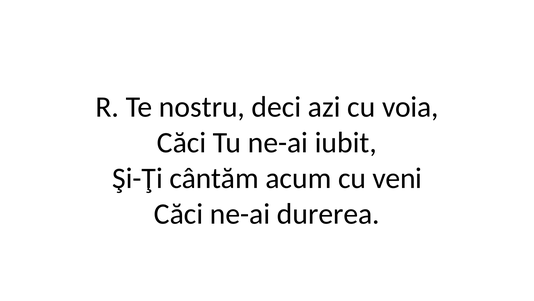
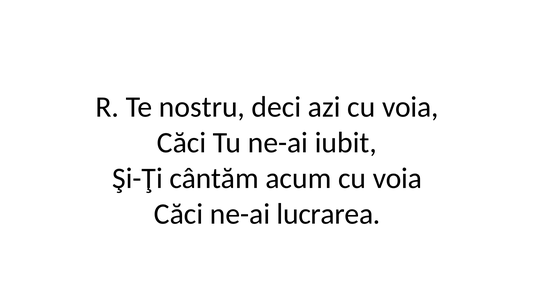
acum cu veni: veni -> voia
durerea: durerea -> lucrarea
